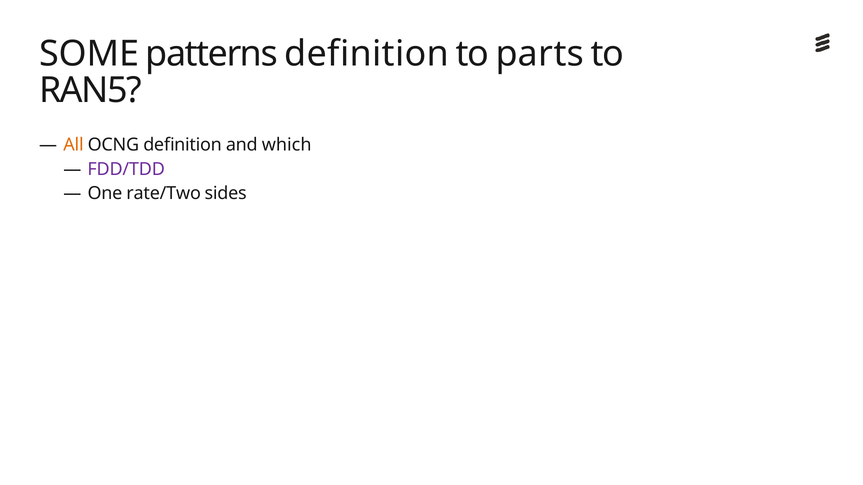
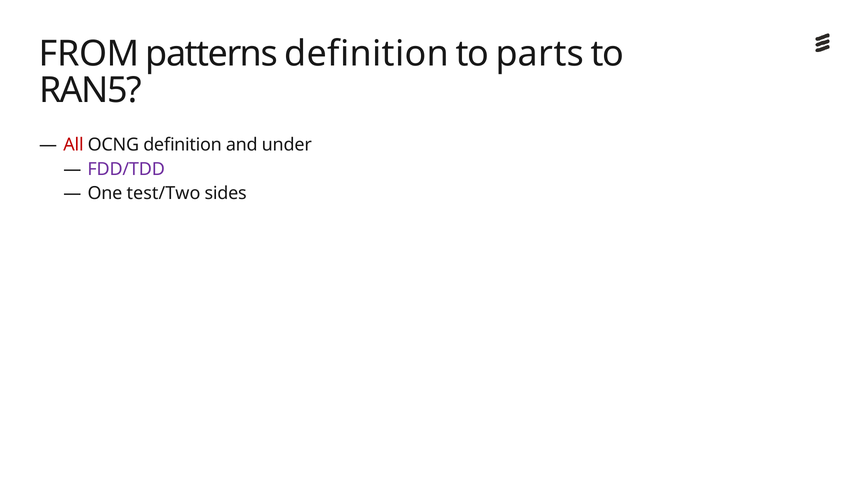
SOME: SOME -> FROM
All colour: orange -> red
which: which -> under
rate/Two: rate/Two -> test/Two
